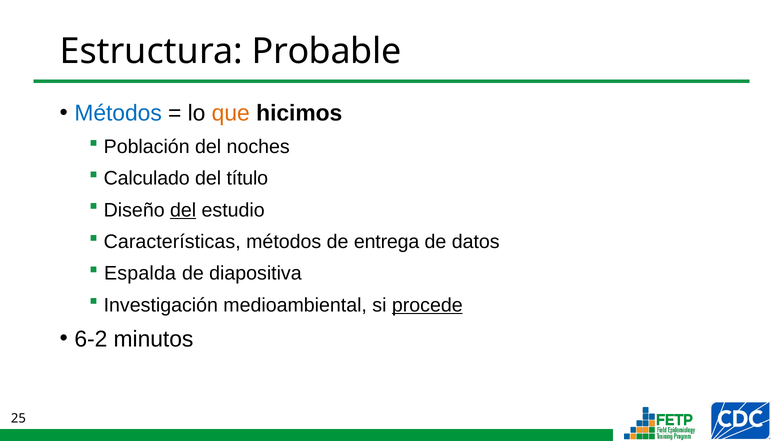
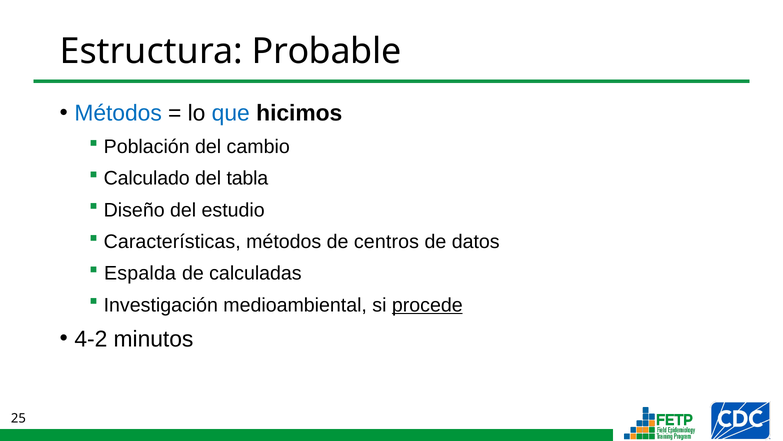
que colour: orange -> blue
noches: noches -> cambio
título: título -> tabla
del at (183, 210) underline: present -> none
entrega: entrega -> centros
diapositiva: diapositiva -> calculadas
6-2: 6-2 -> 4-2
